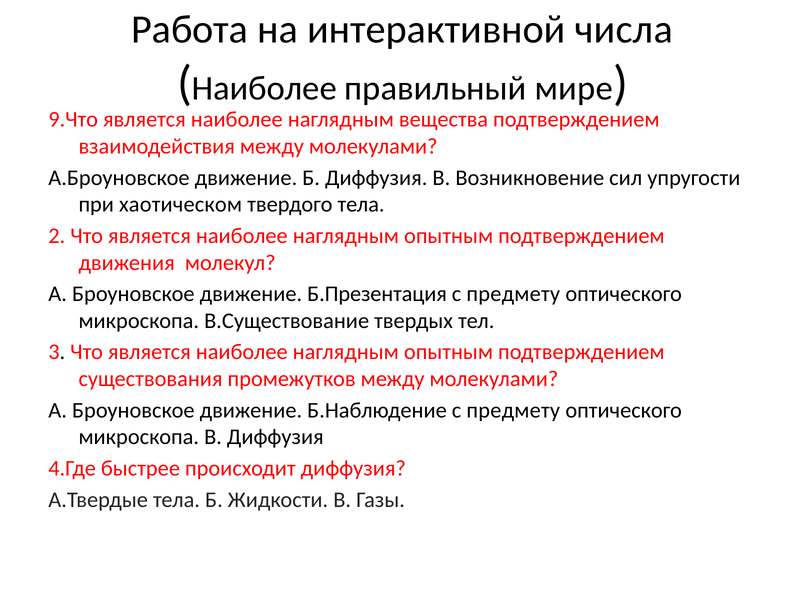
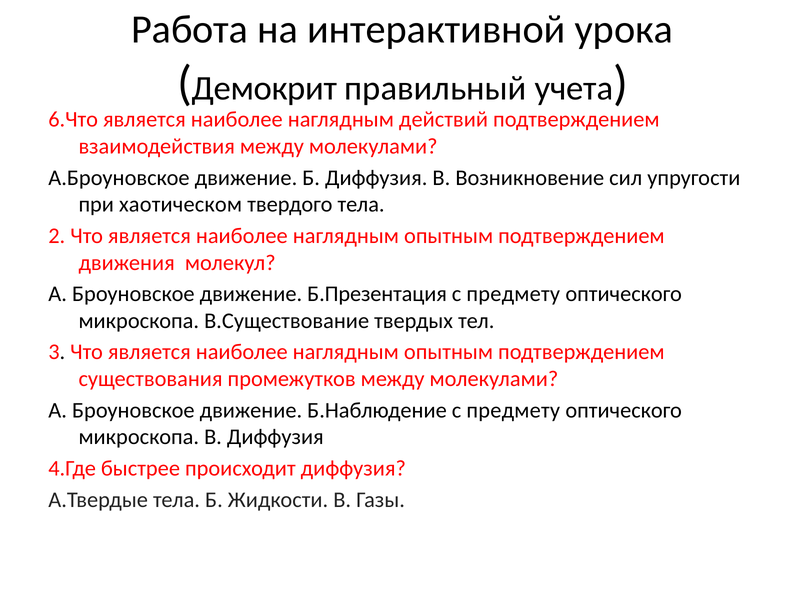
числа: числа -> урока
Наиболее at (264, 88): Наиболее -> Демокрит
мире: мире -> учета
9.Что: 9.Что -> 6.Что
вещества: вещества -> действий
